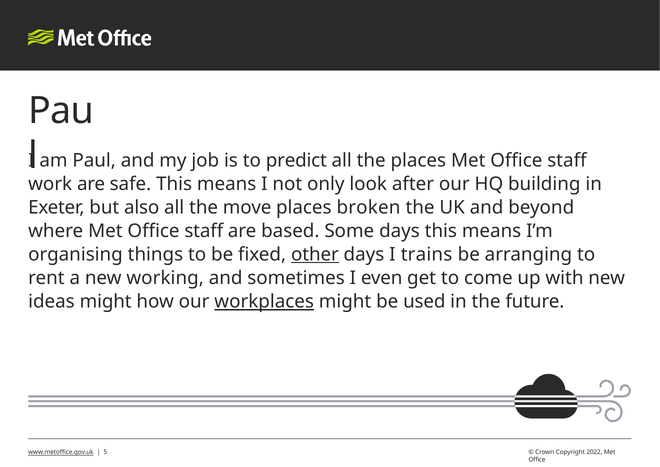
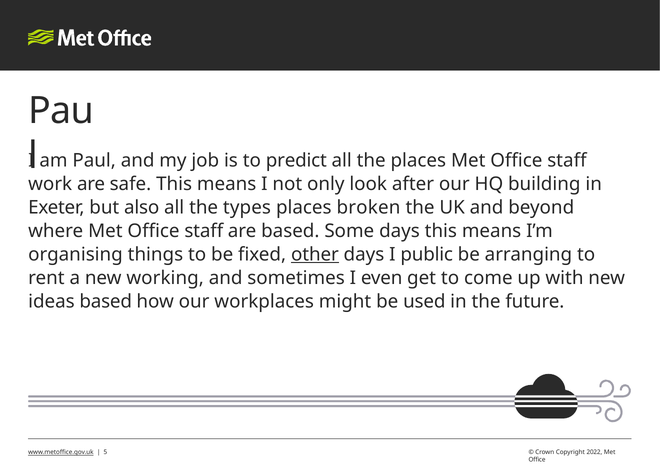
move: move -> types
trains: trains -> public
ideas might: might -> based
workplaces underline: present -> none
